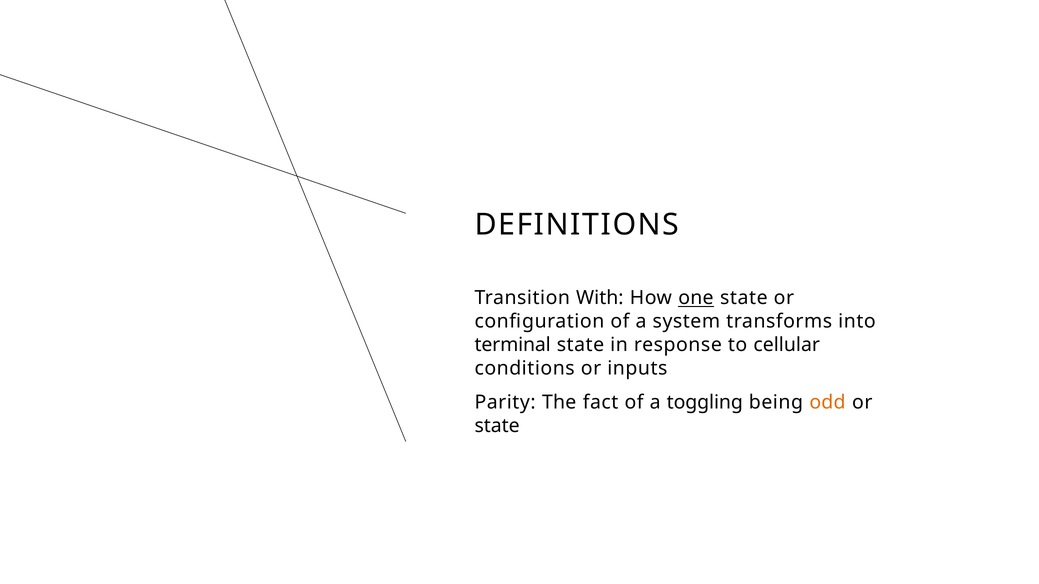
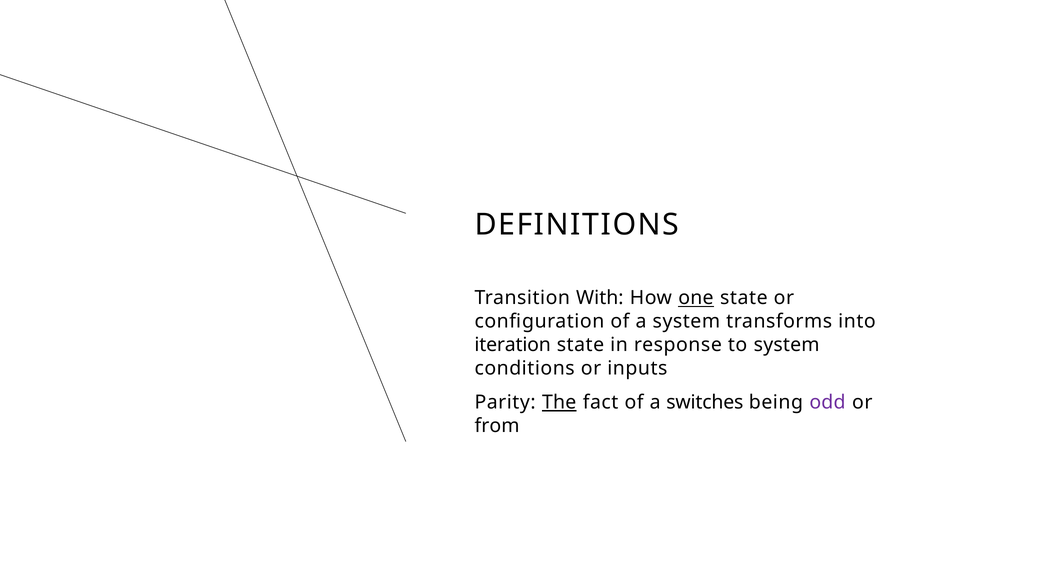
terminal: terminal -> iteration
to cellular: cellular -> system
The underline: none -> present
toggling: toggling -> switches
odd colour: orange -> purple
state at (497, 426): state -> from
